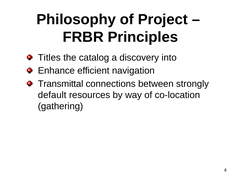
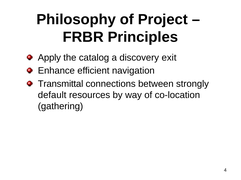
Titles: Titles -> Apply
into: into -> exit
